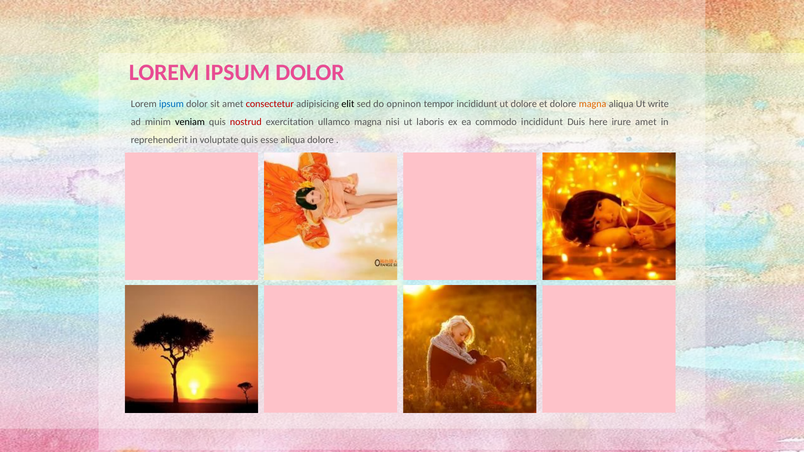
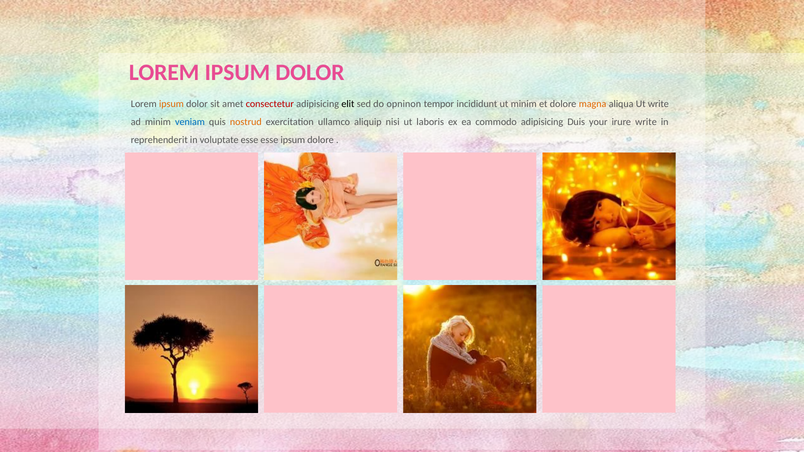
ipsum at (171, 104) colour: blue -> orange
ut dolore: dolore -> minim
veniam colour: black -> blue
nostrud colour: red -> orange
ullamco magna: magna -> aliquip
commodo incididunt: incididunt -> adipisicing
here: here -> your
irure amet: amet -> write
voluptate quis: quis -> esse
esse aliqua: aliqua -> ipsum
